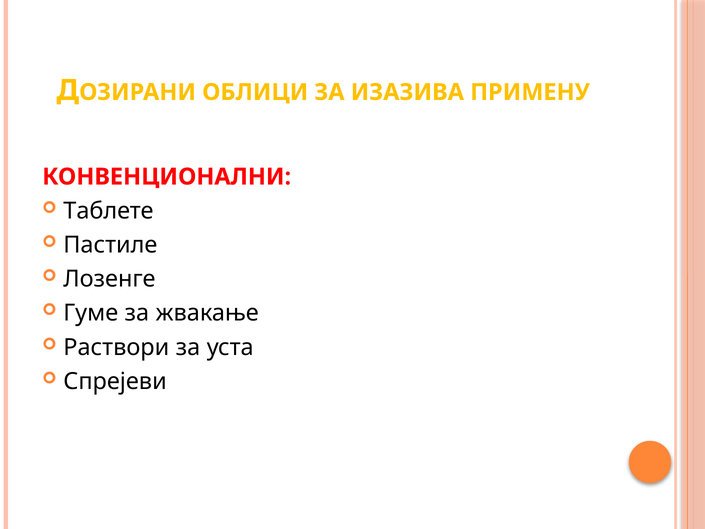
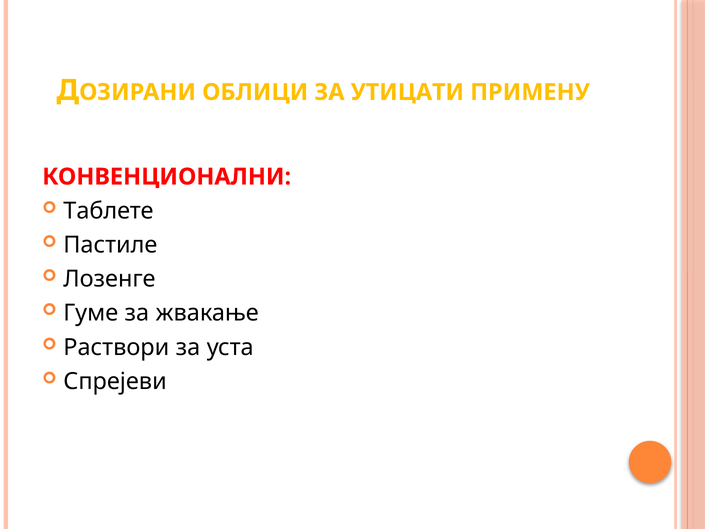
ИЗАЗИВА: ИЗАЗИВА -> УТИЦАТИ
